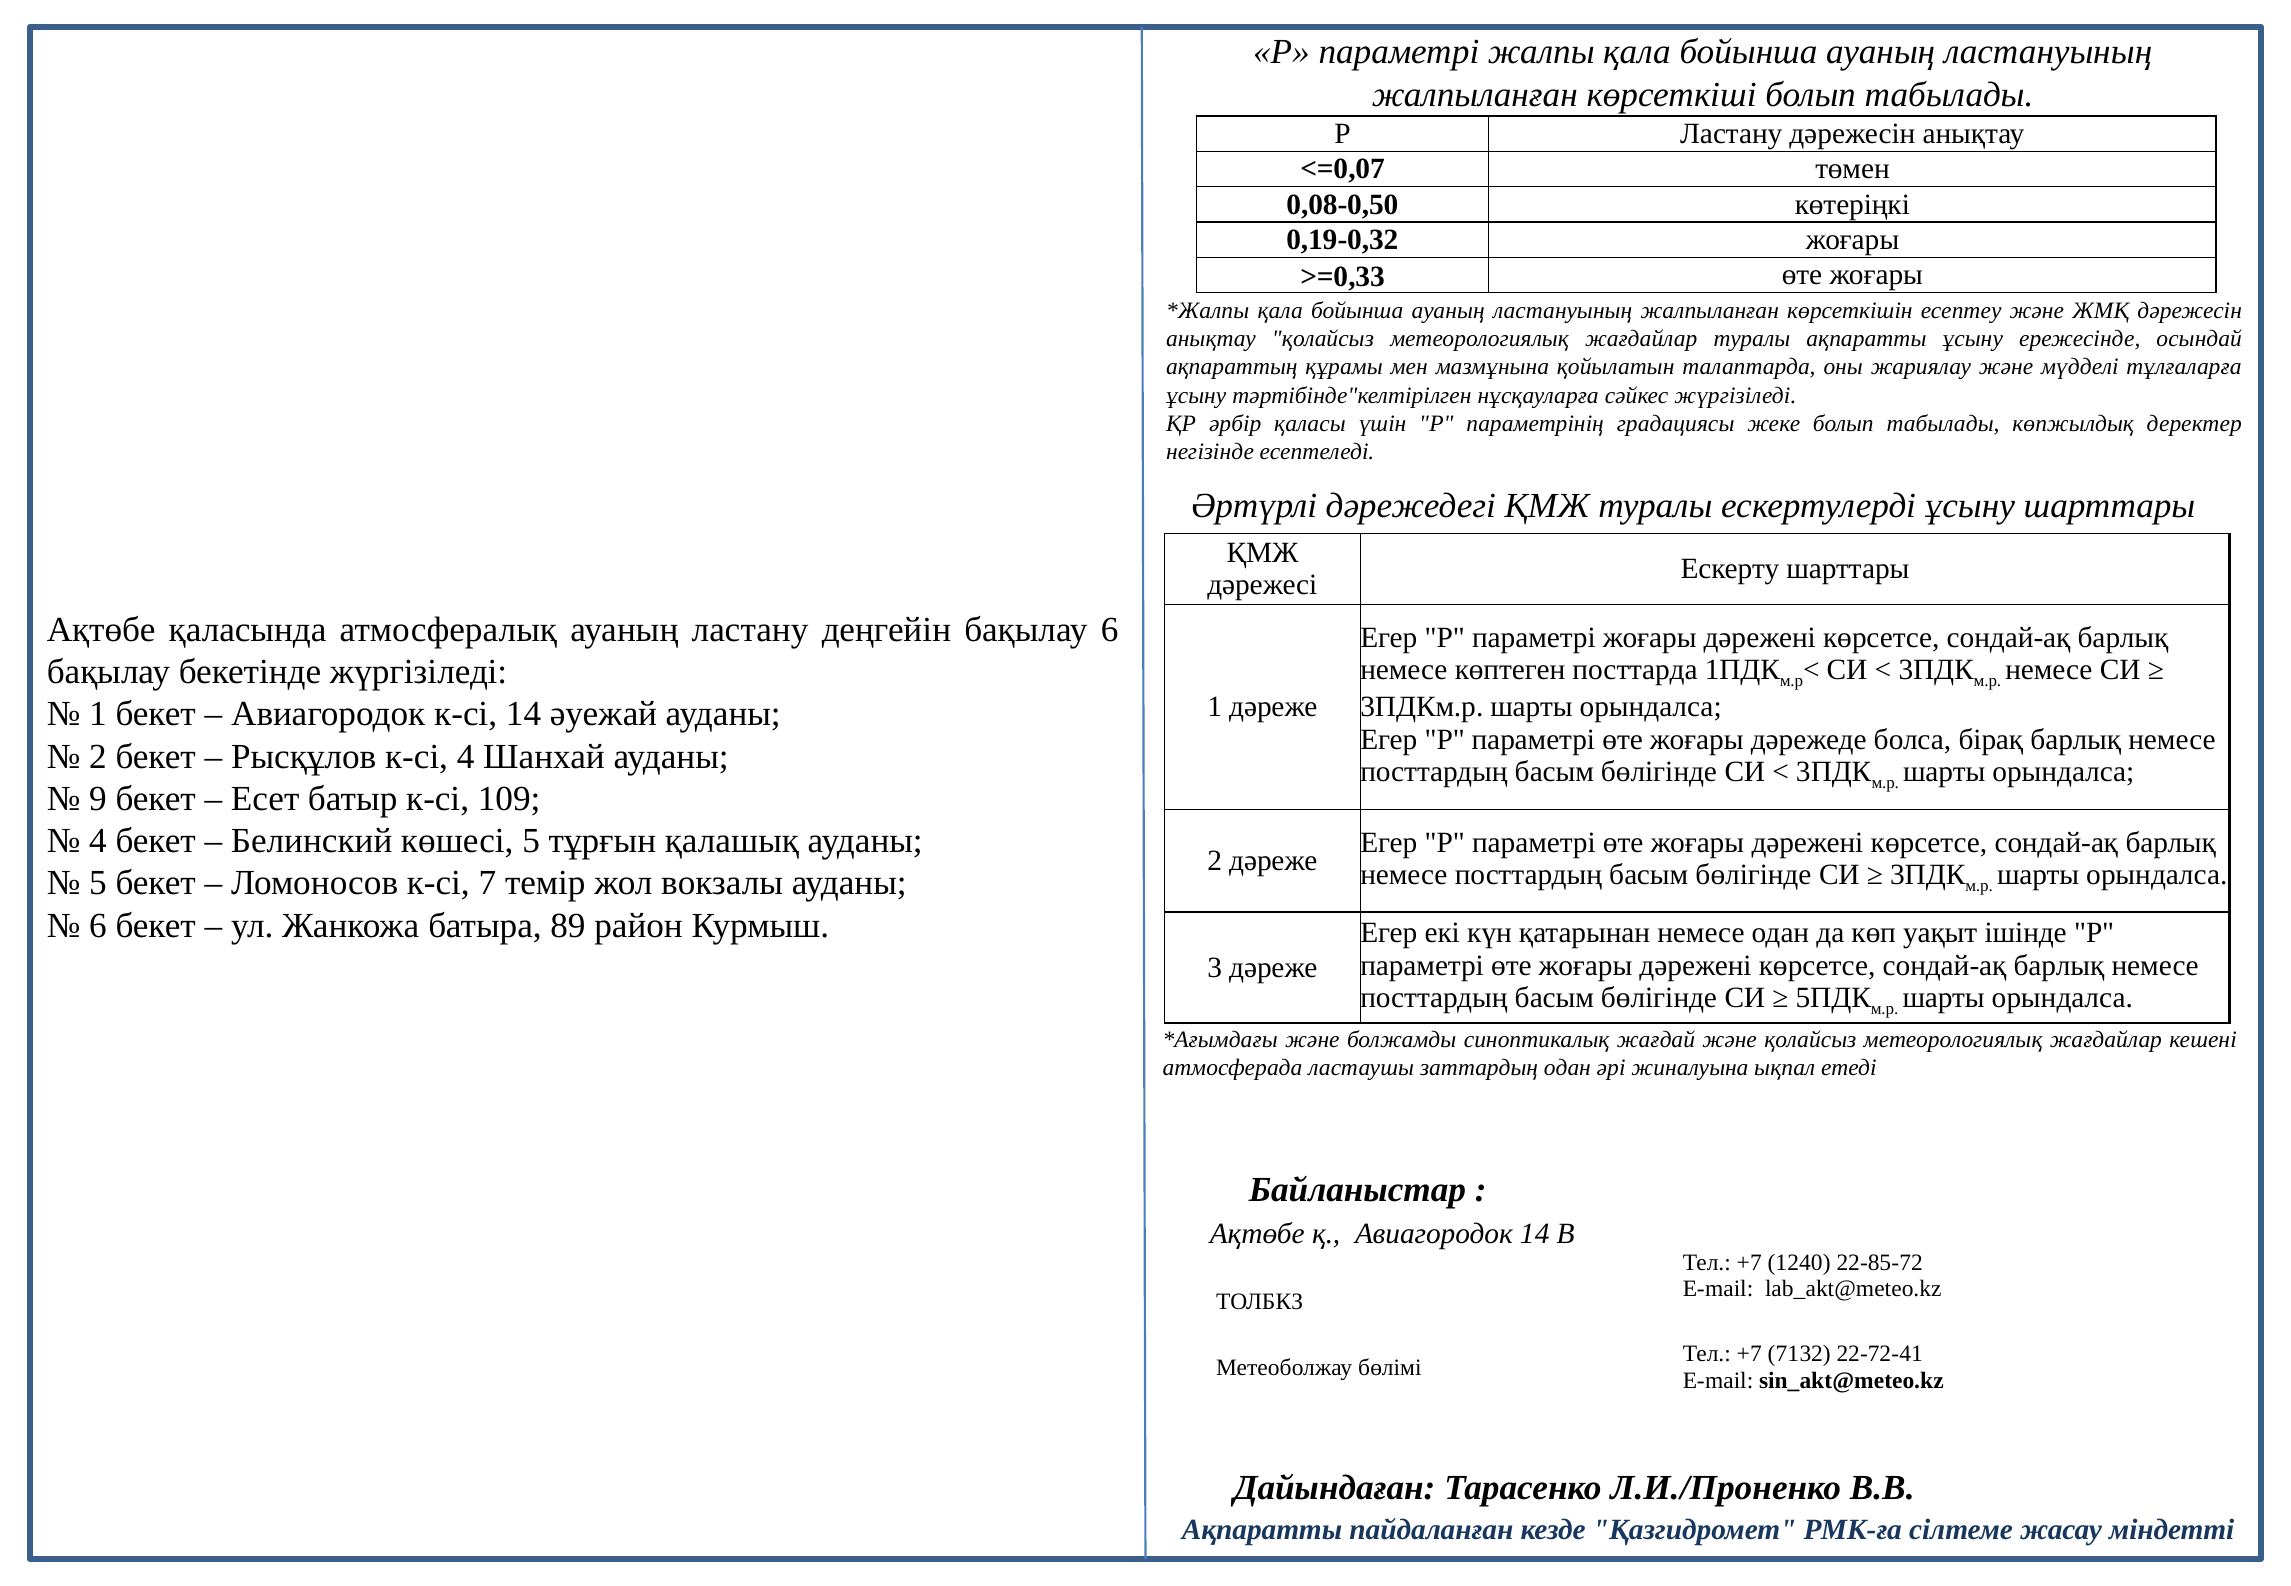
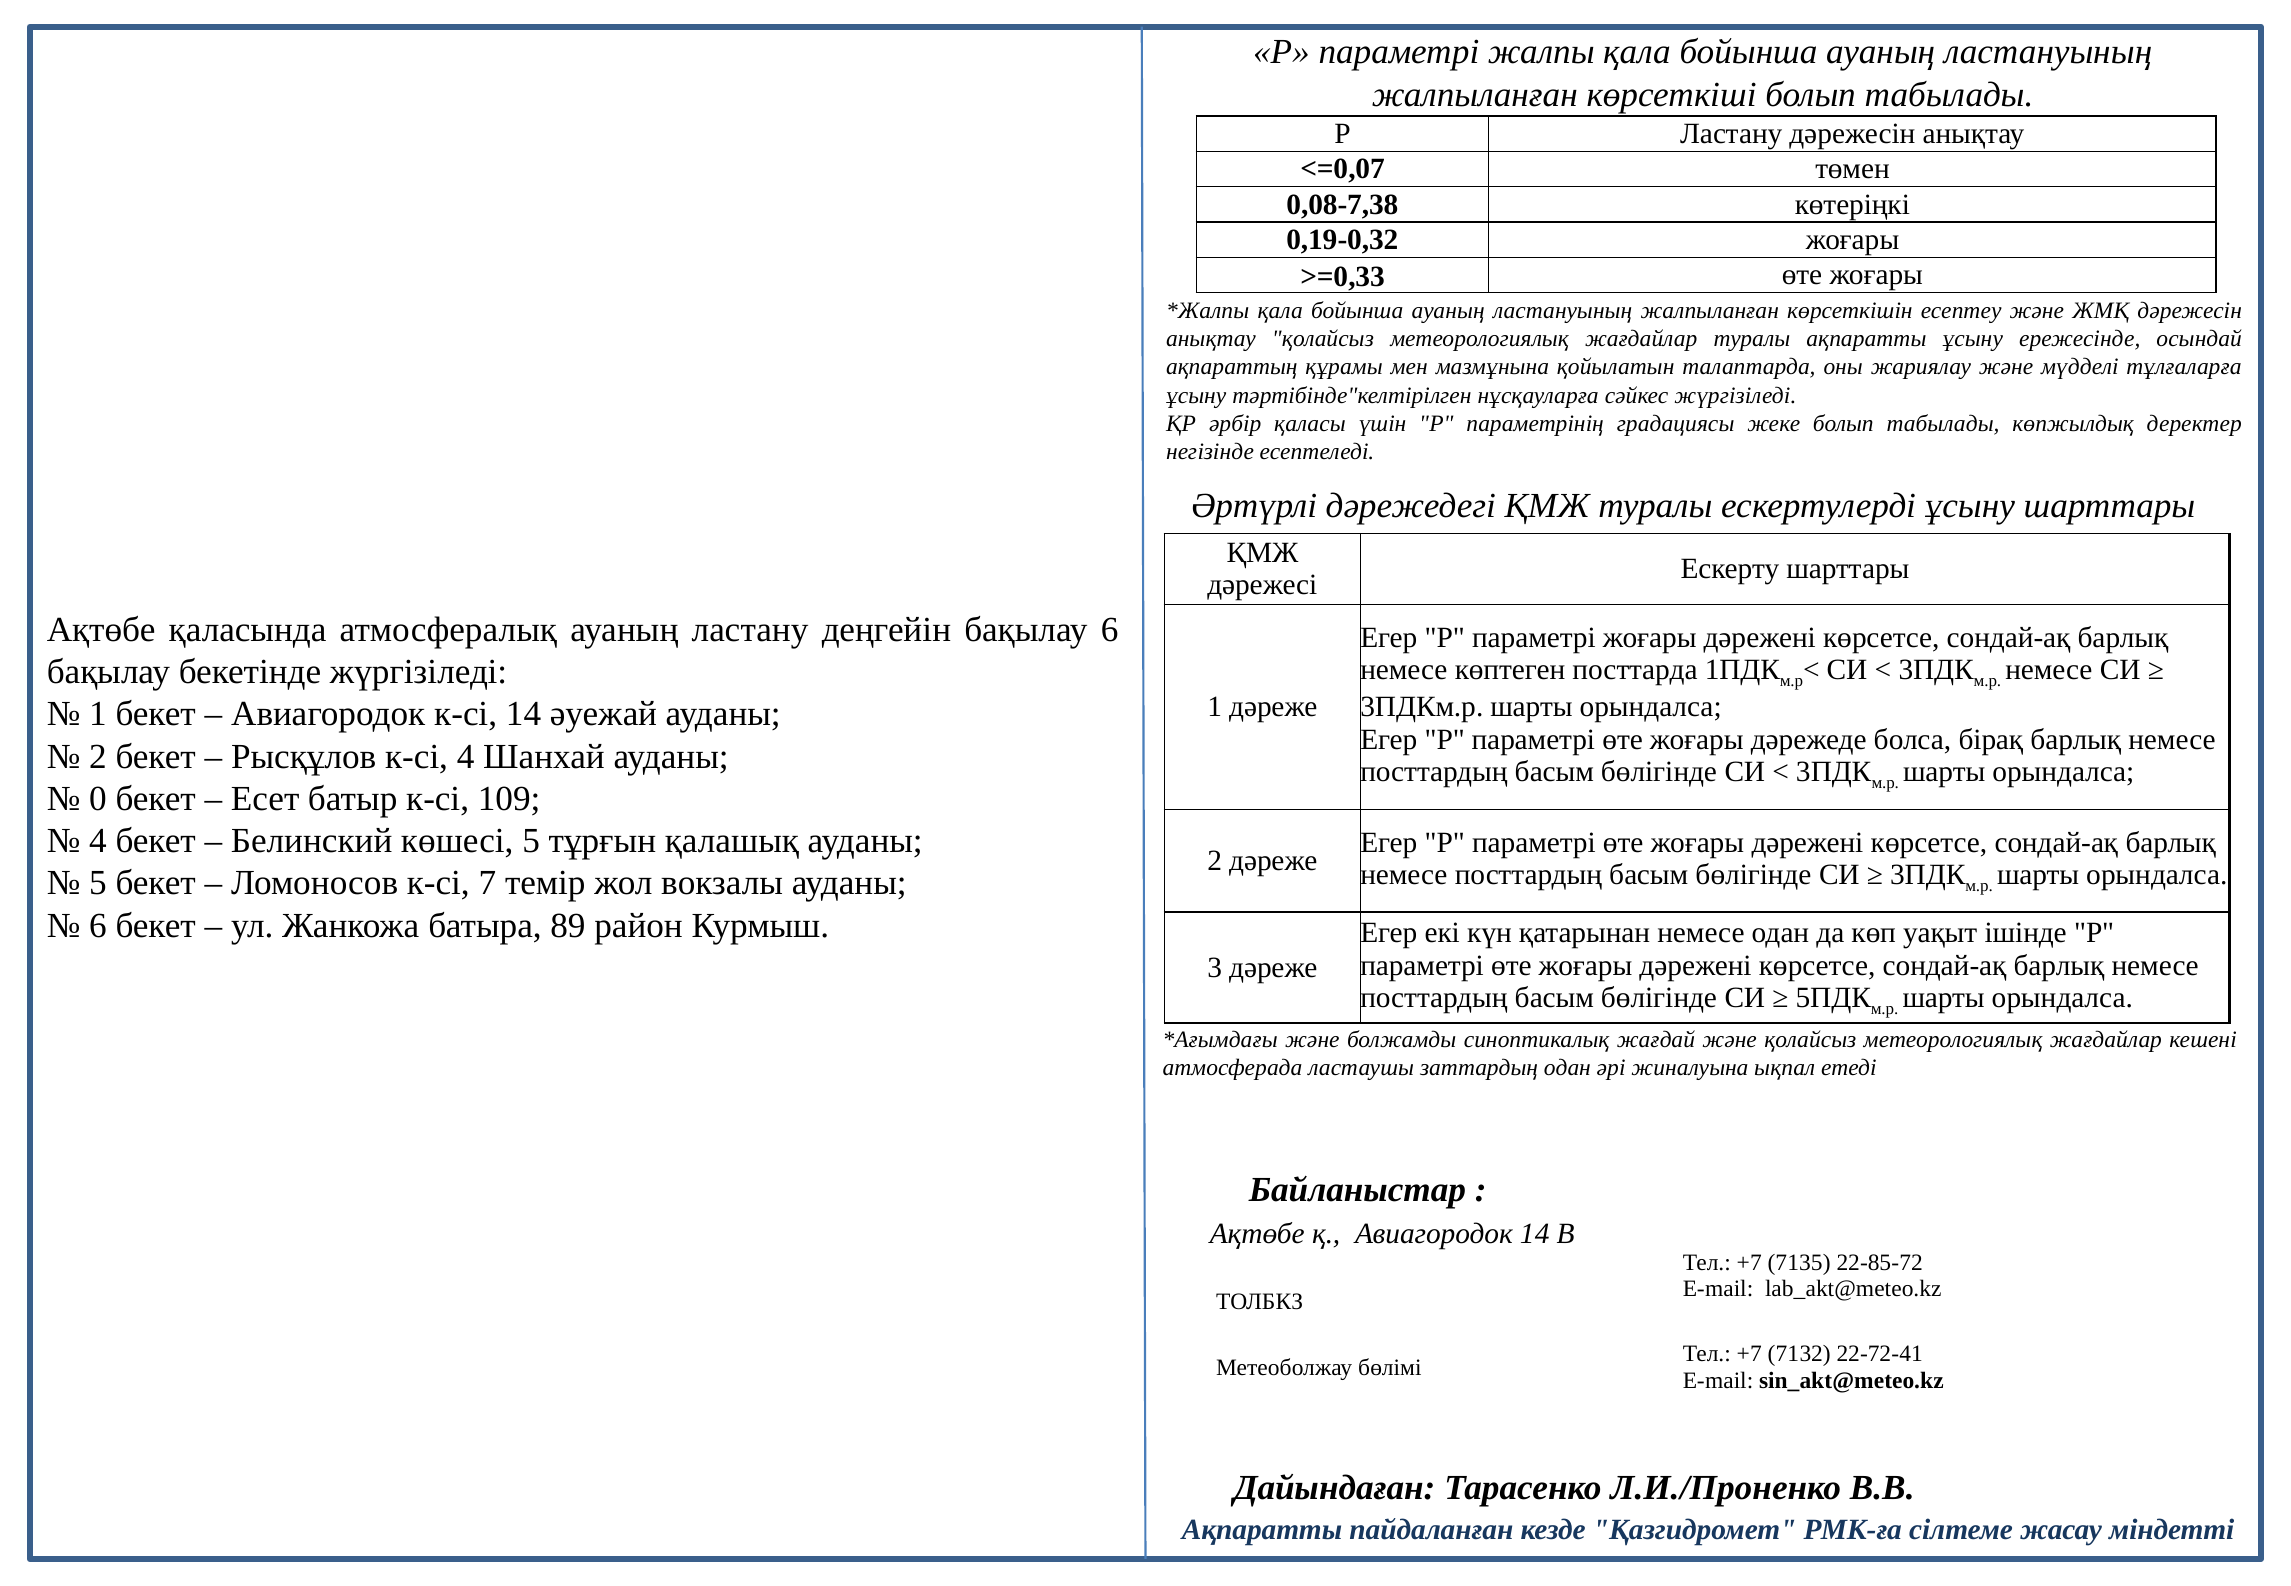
0,08-0,50: 0,08-0,50 -> 0,08-7,38
9: 9 -> 0
1240: 1240 -> 7135
